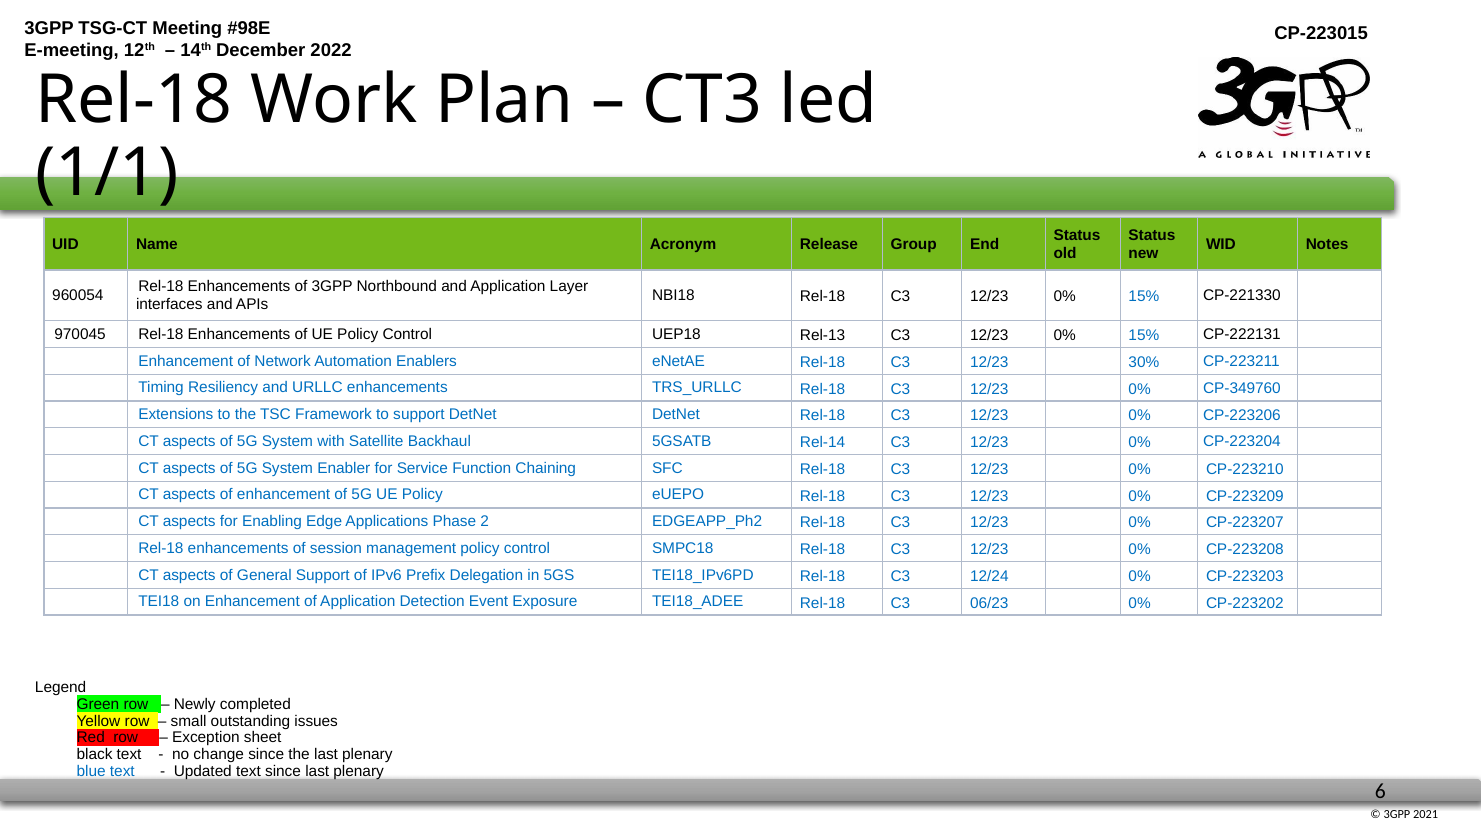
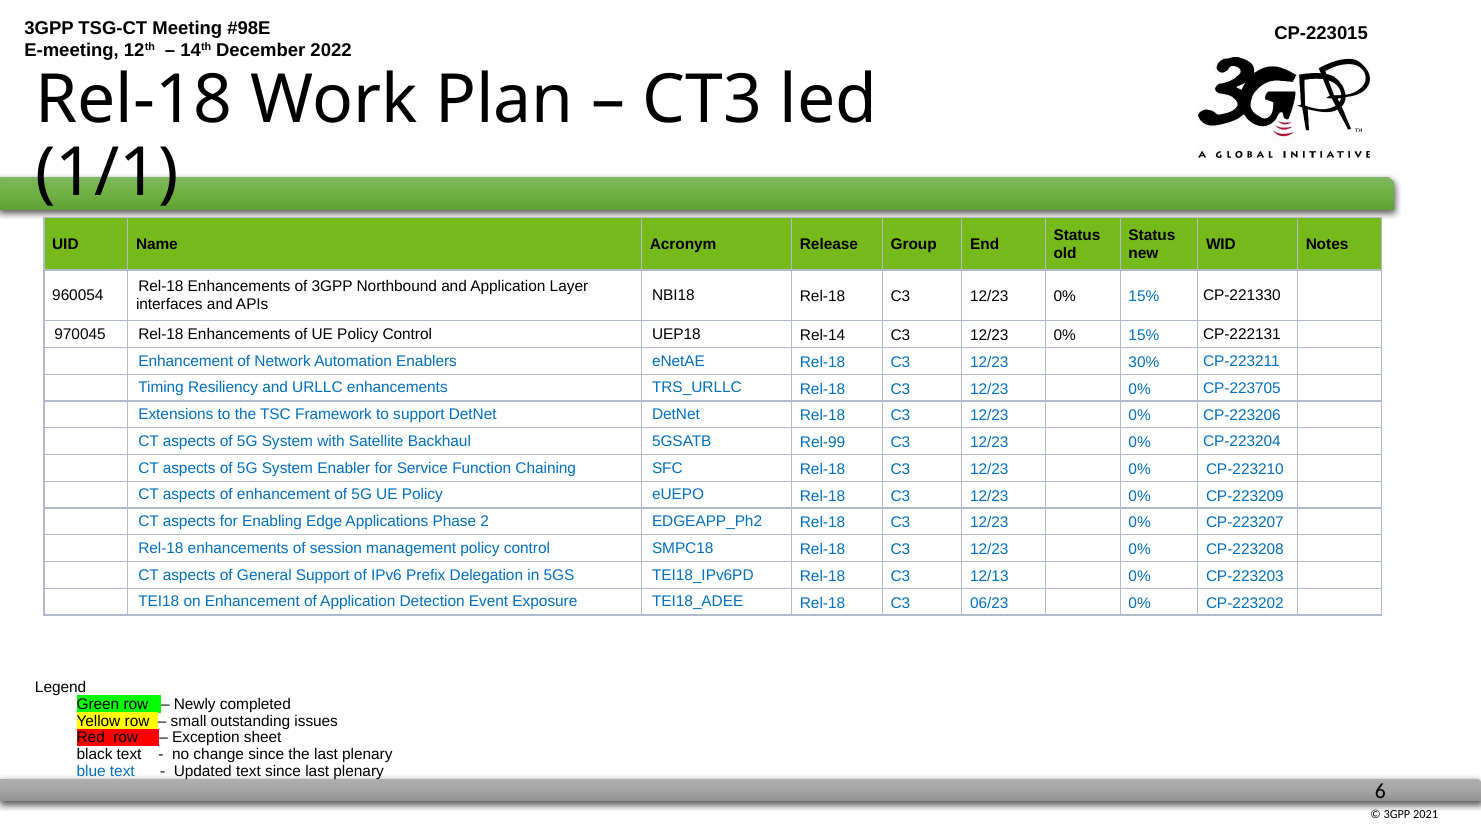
Rel-13: Rel-13 -> Rel-14
CP-349760: CP-349760 -> CP-223705
Rel-14: Rel-14 -> Rel-99
12/24: 12/24 -> 12/13
